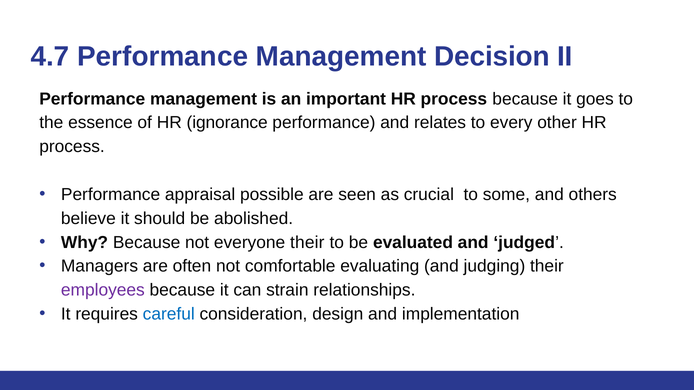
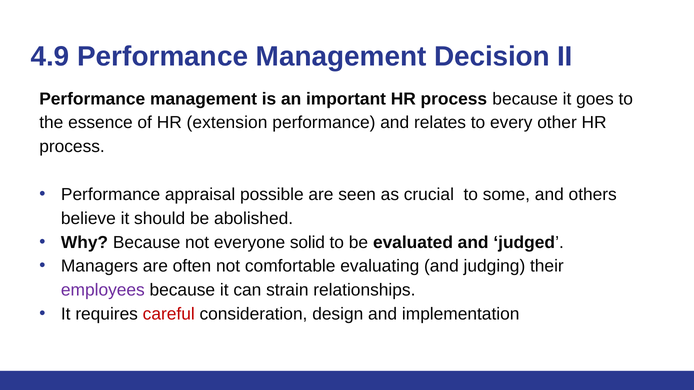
4.7: 4.7 -> 4.9
ignorance: ignorance -> extension
everyone their: their -> solid
careful colour: blue -> red
